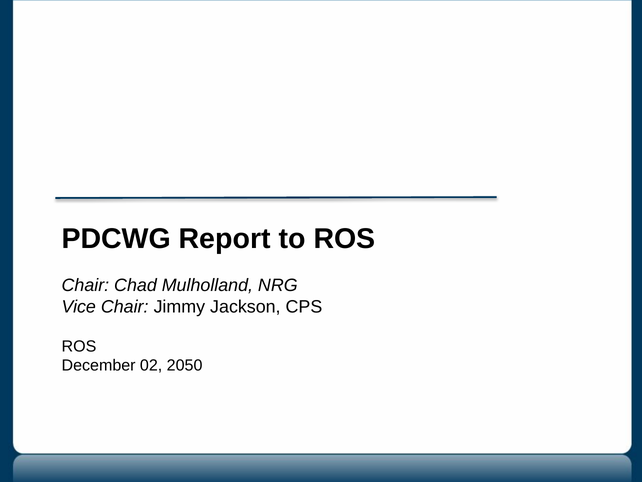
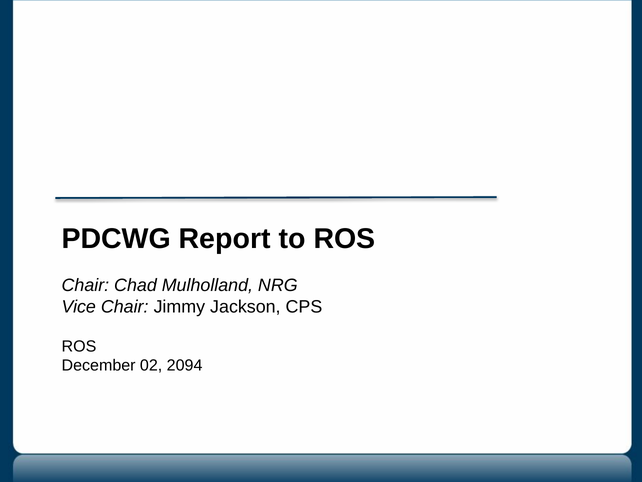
2050: 2050 -> 2094
